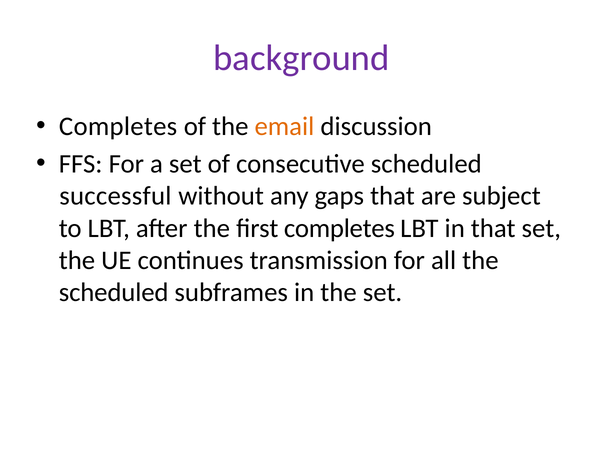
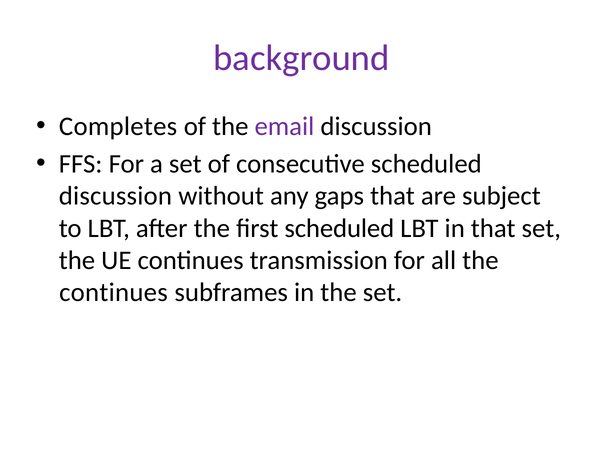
email colour: orange -> purple
successful at (115, 196): successful -> discussion
first completes: completes -> scheduled
scheduled at (114, 293): scheduled -> continues
